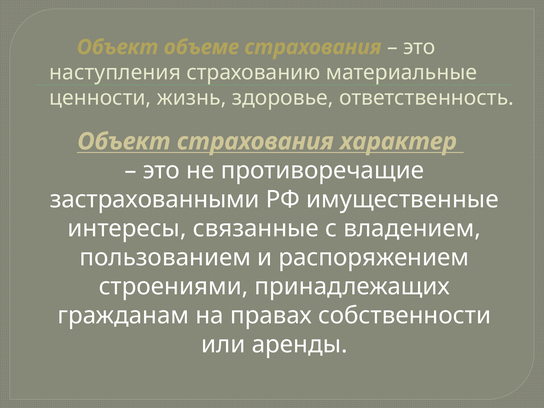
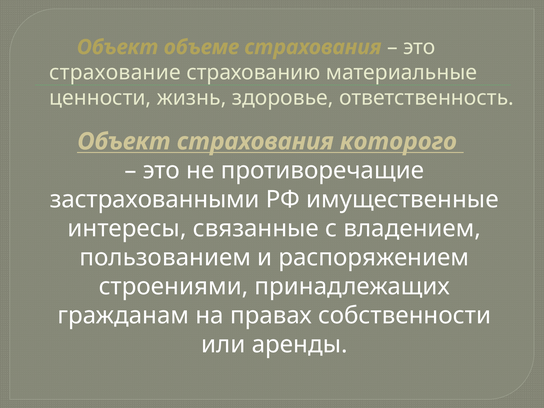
наступления: наступления -> страхование
характер: характер -> которого
